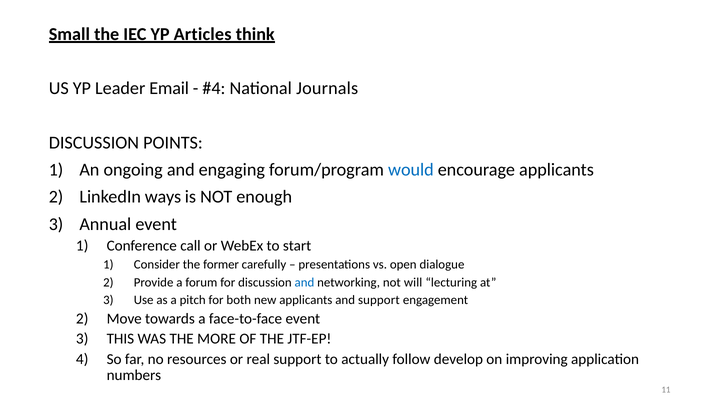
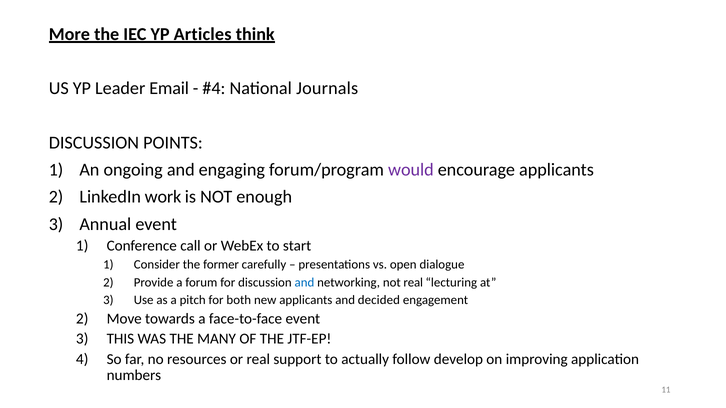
Small: Small -> More
would colour: blue -> purple
ways: ways -> work
not will: will -> real
and support: support -> decided
MORE: MORE -> MANY
